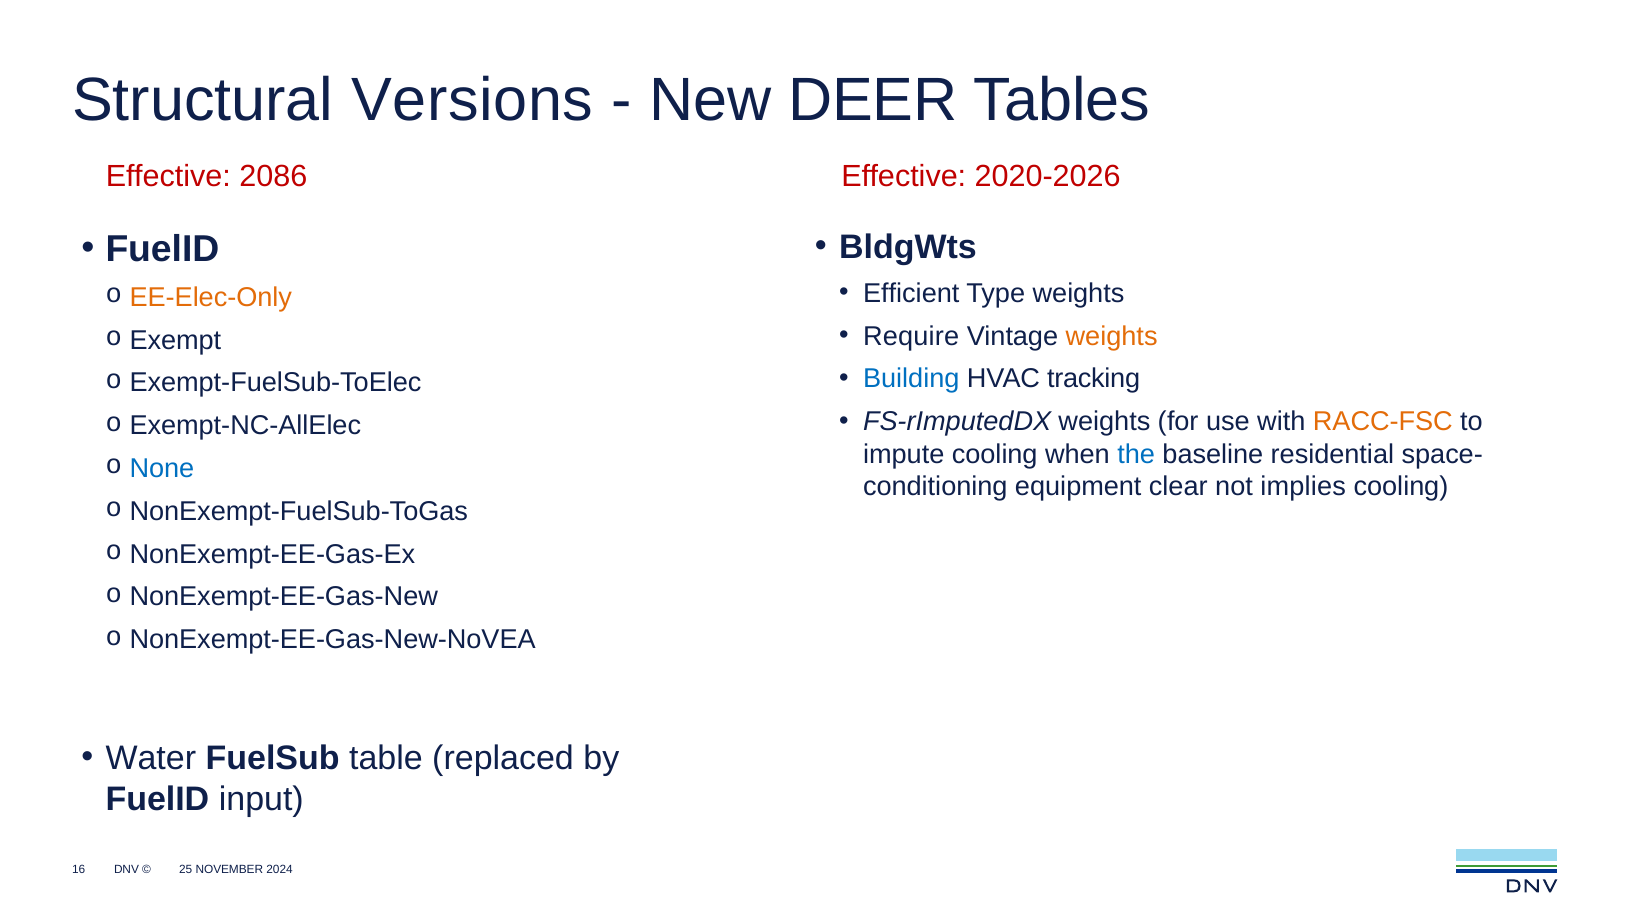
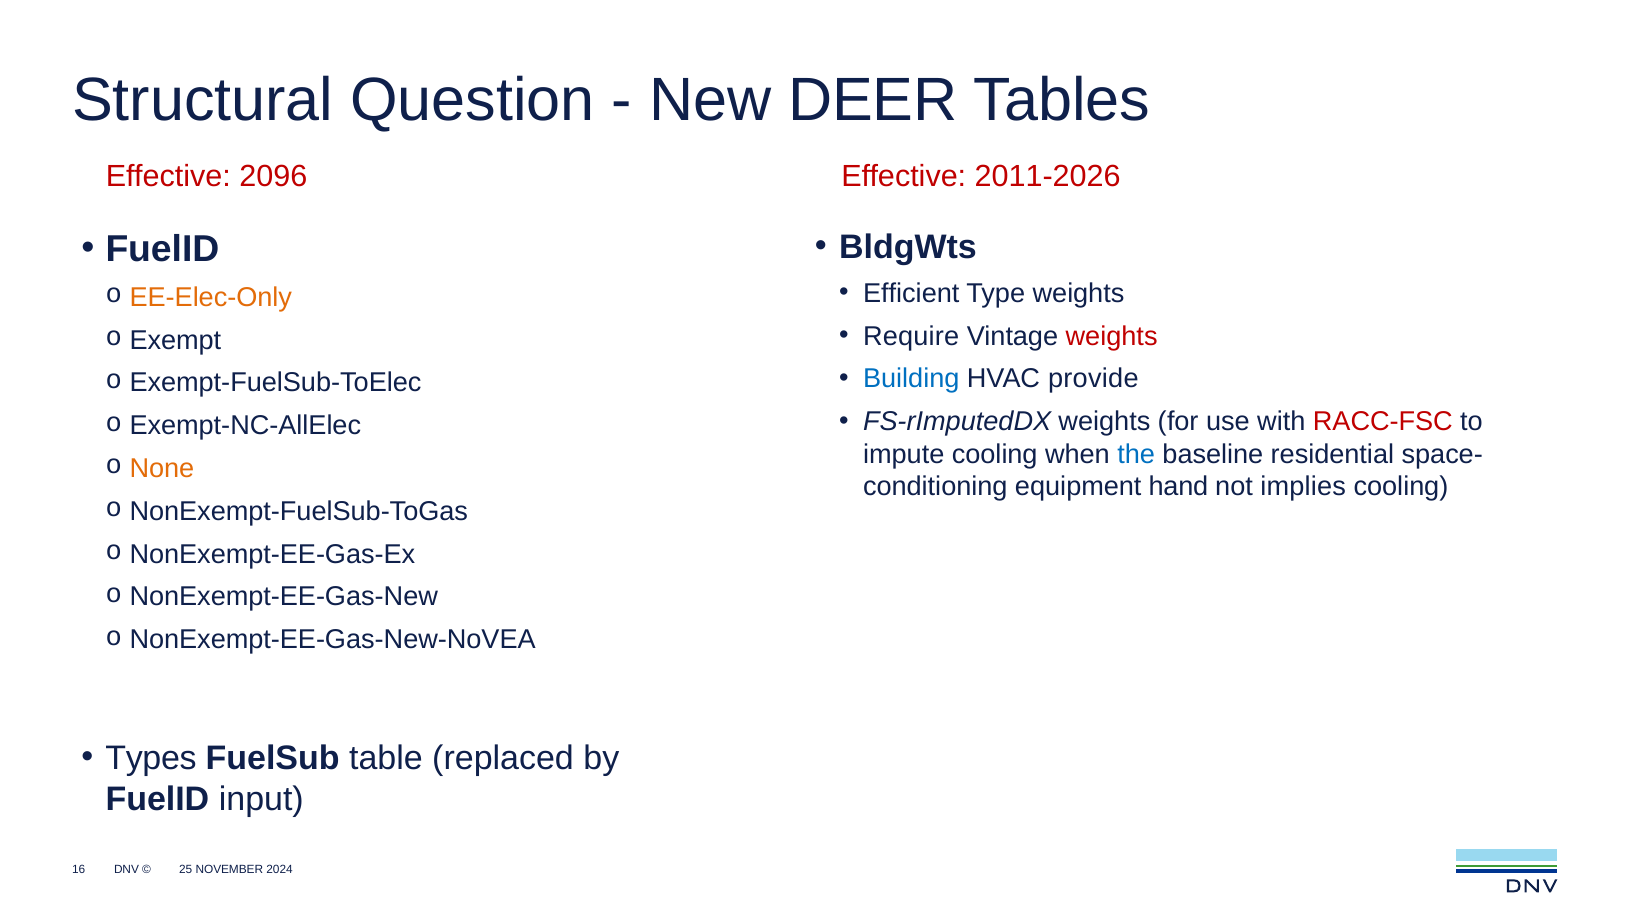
Versions: Versions -> Question
2086: 2086 -> 2096
2020-2026: 2020-2026 -> 2011-2026
weights at (1112, 336) colour: orange -> red
tracking: tracking -> provide
RACC-FSC colour: orange -> red
None colour: blue -> orange
clear: clear -> hand
Water: Water -> Types
